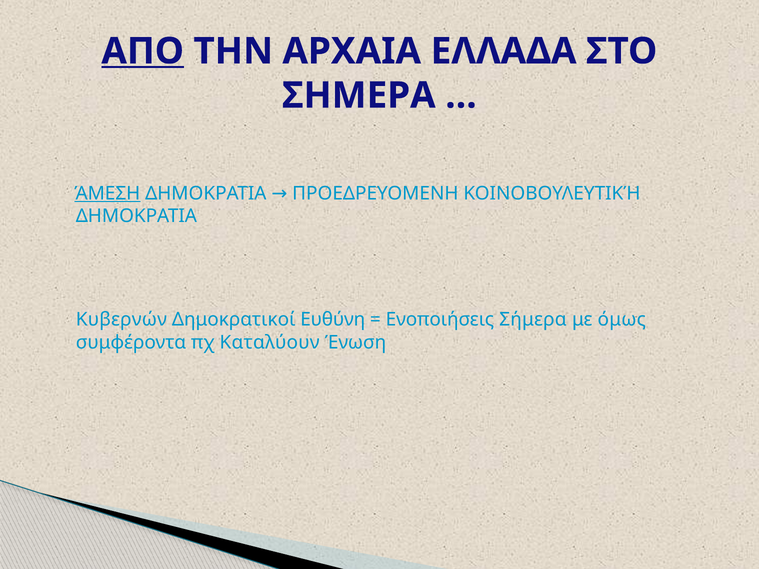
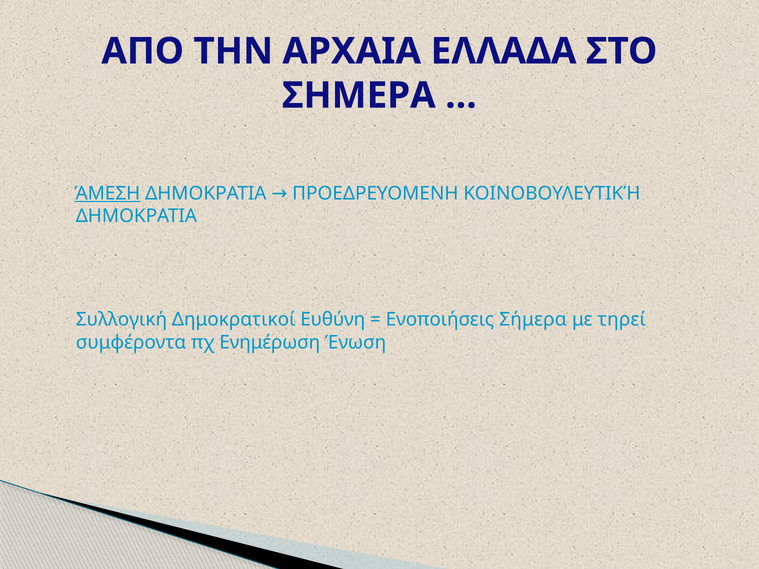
ΑΠΟ underline: present -> none
Κυβερνών: Κυβερνών -> Συλλογική
όμως: όμως -> τηρεί
Καταλύουν: Καταλύουν -> Ενημέρωση
